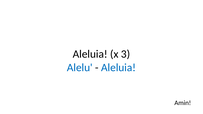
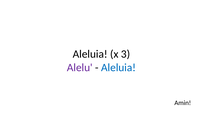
Alelu colour: blue -> purple
